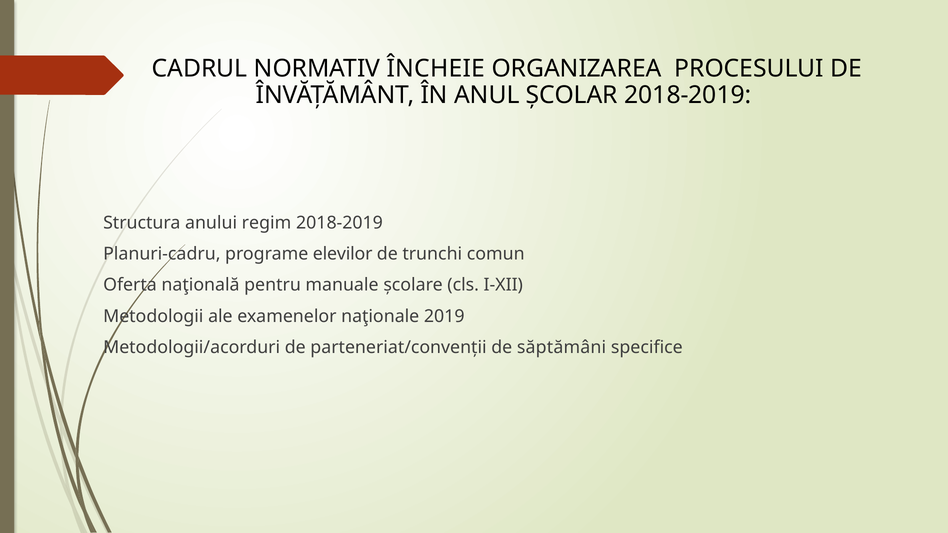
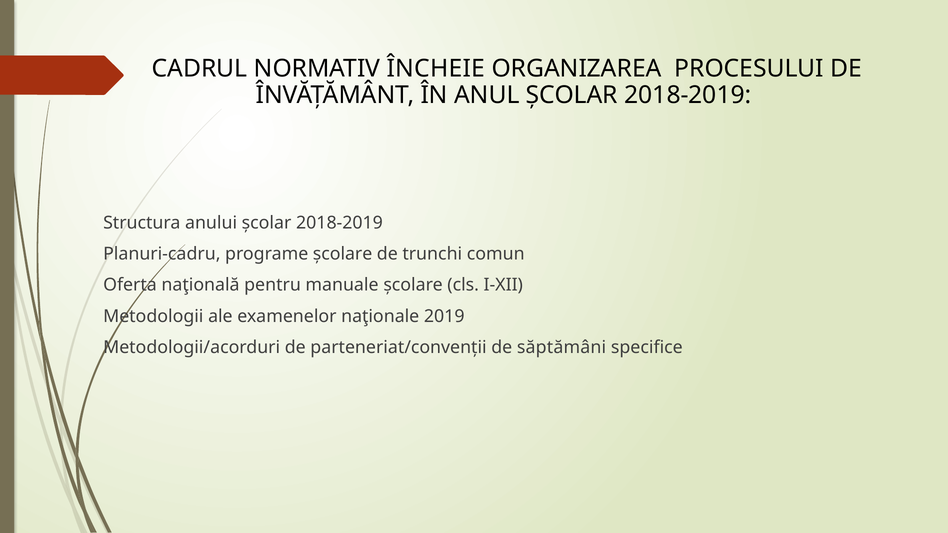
anului regim: regim -> școlar
programe elevilor: elevilor -> școlare
